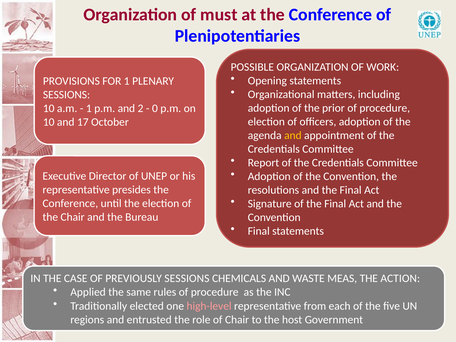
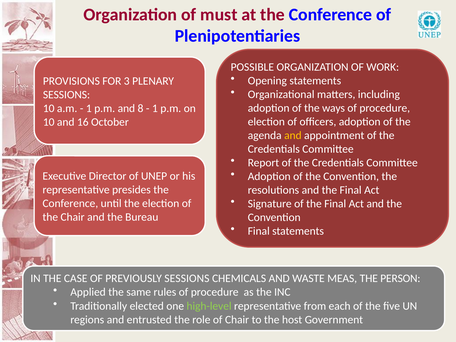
FOR 1: 1 -> 3
prior: prior -> ways
2: 2 -> 8
0 at (155, 108): 0 -> 1
17: 17 -> 16
ACTION: ACTION -> PERSON
high-level colour: pink -> light green
